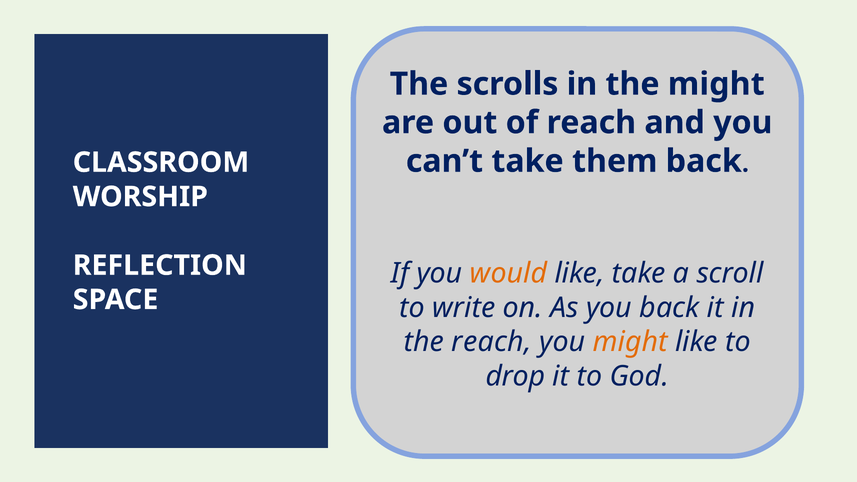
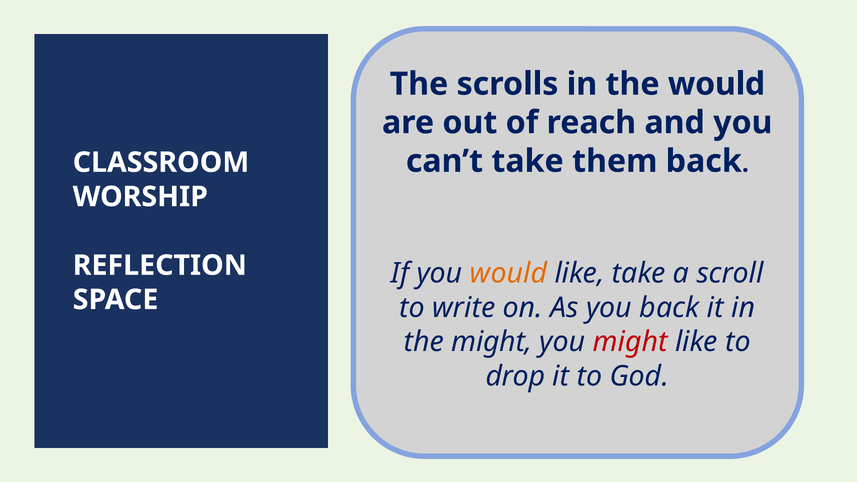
the might: might -> would
the reach: reach -> might
might at (630, 342) colour: orange -> red
